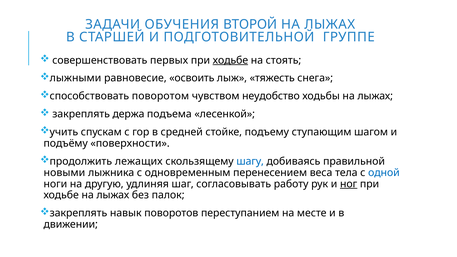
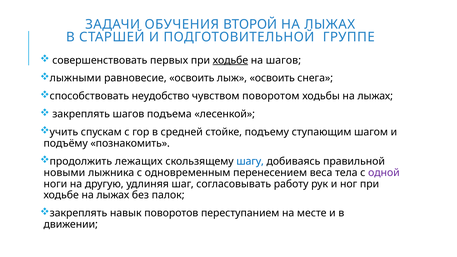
на стоять: стоять -> шагов
лыж тяжесть: тяжесть -> освоить
поворотом: поворотом -> неудобство
неудобство: неудобство -> поворотом
закреплять держа: держа -> шагов
поверхности: поверхности -> познакомить
одной colour: blue -> purple
ног underline: present -> none
